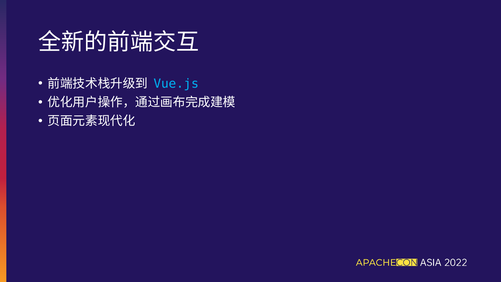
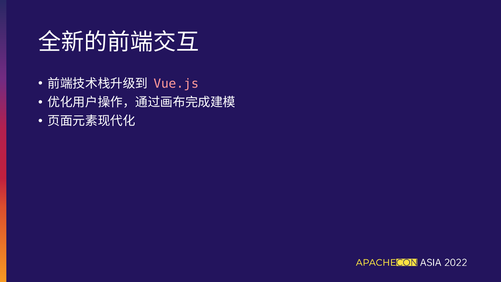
Vue.js colour: light blue -> pink
